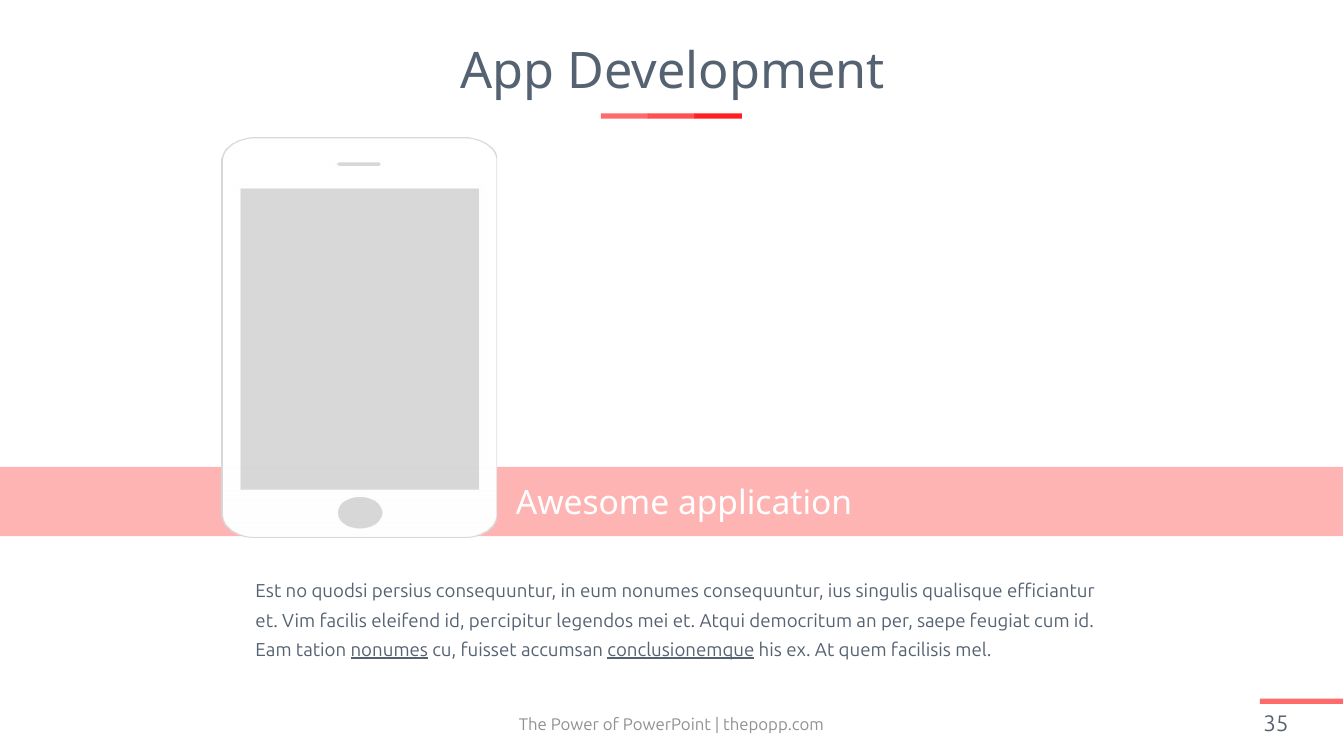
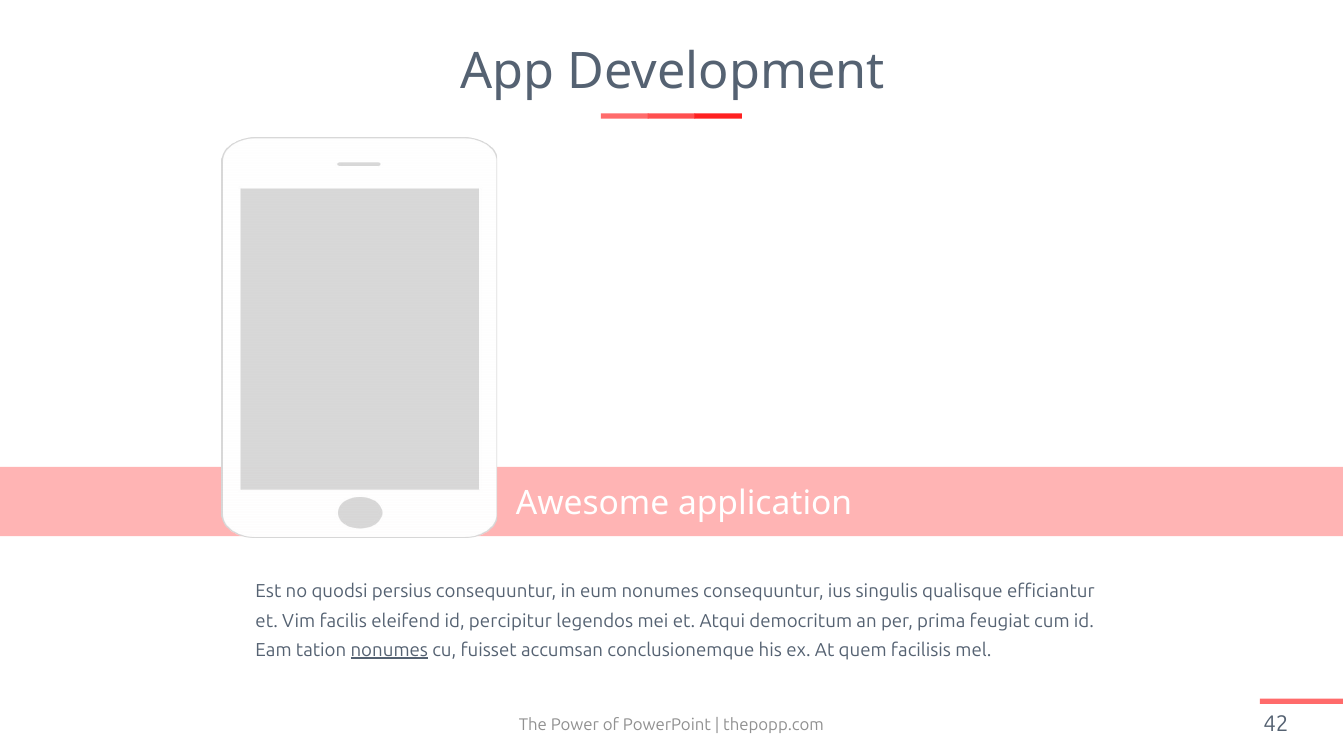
saepe: saepe -> prima
conclusionemque underline: present -> none
35: 35 -> 42
